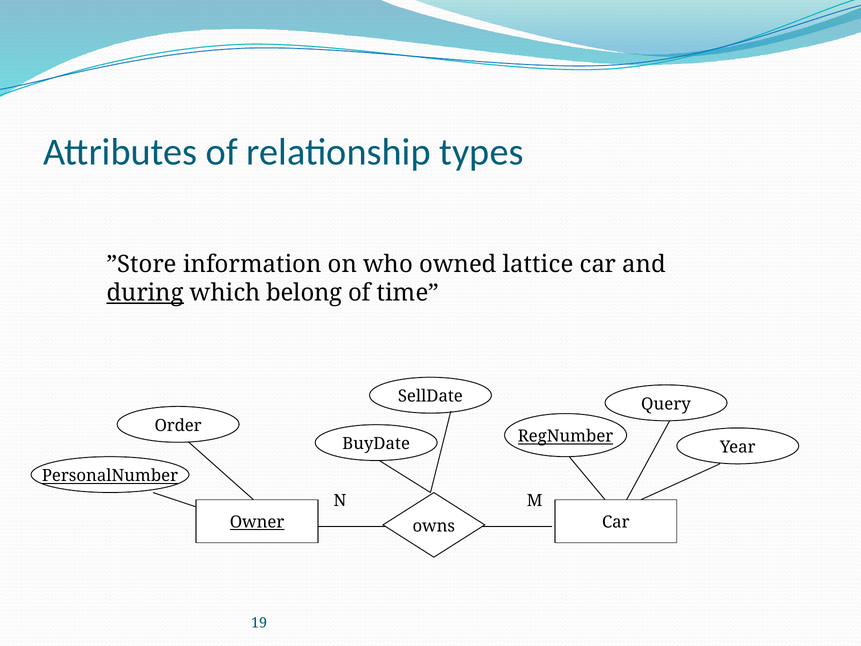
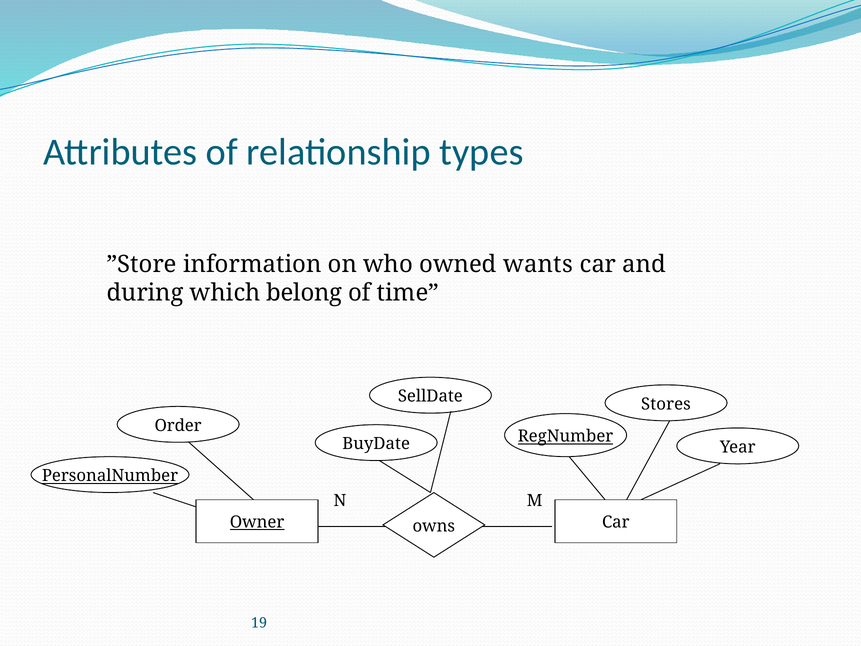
lattice: lattice -> wants
during underline: present -> none
Query: Query -> Stores
